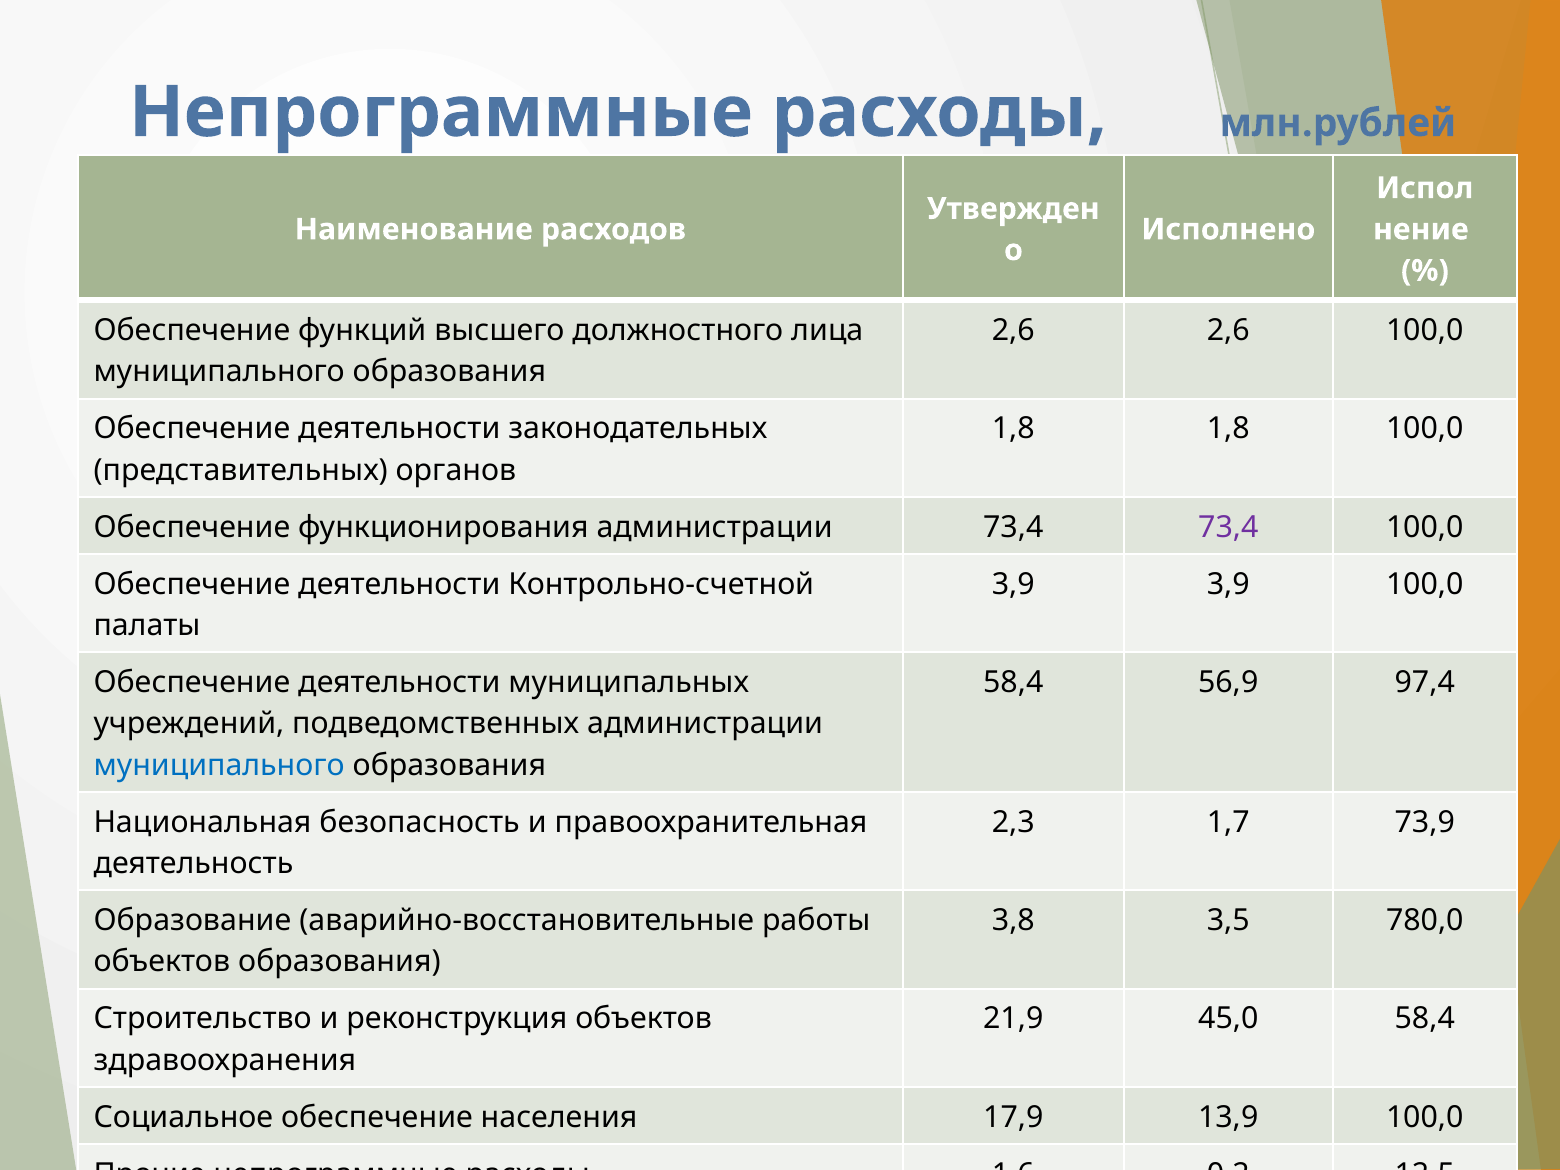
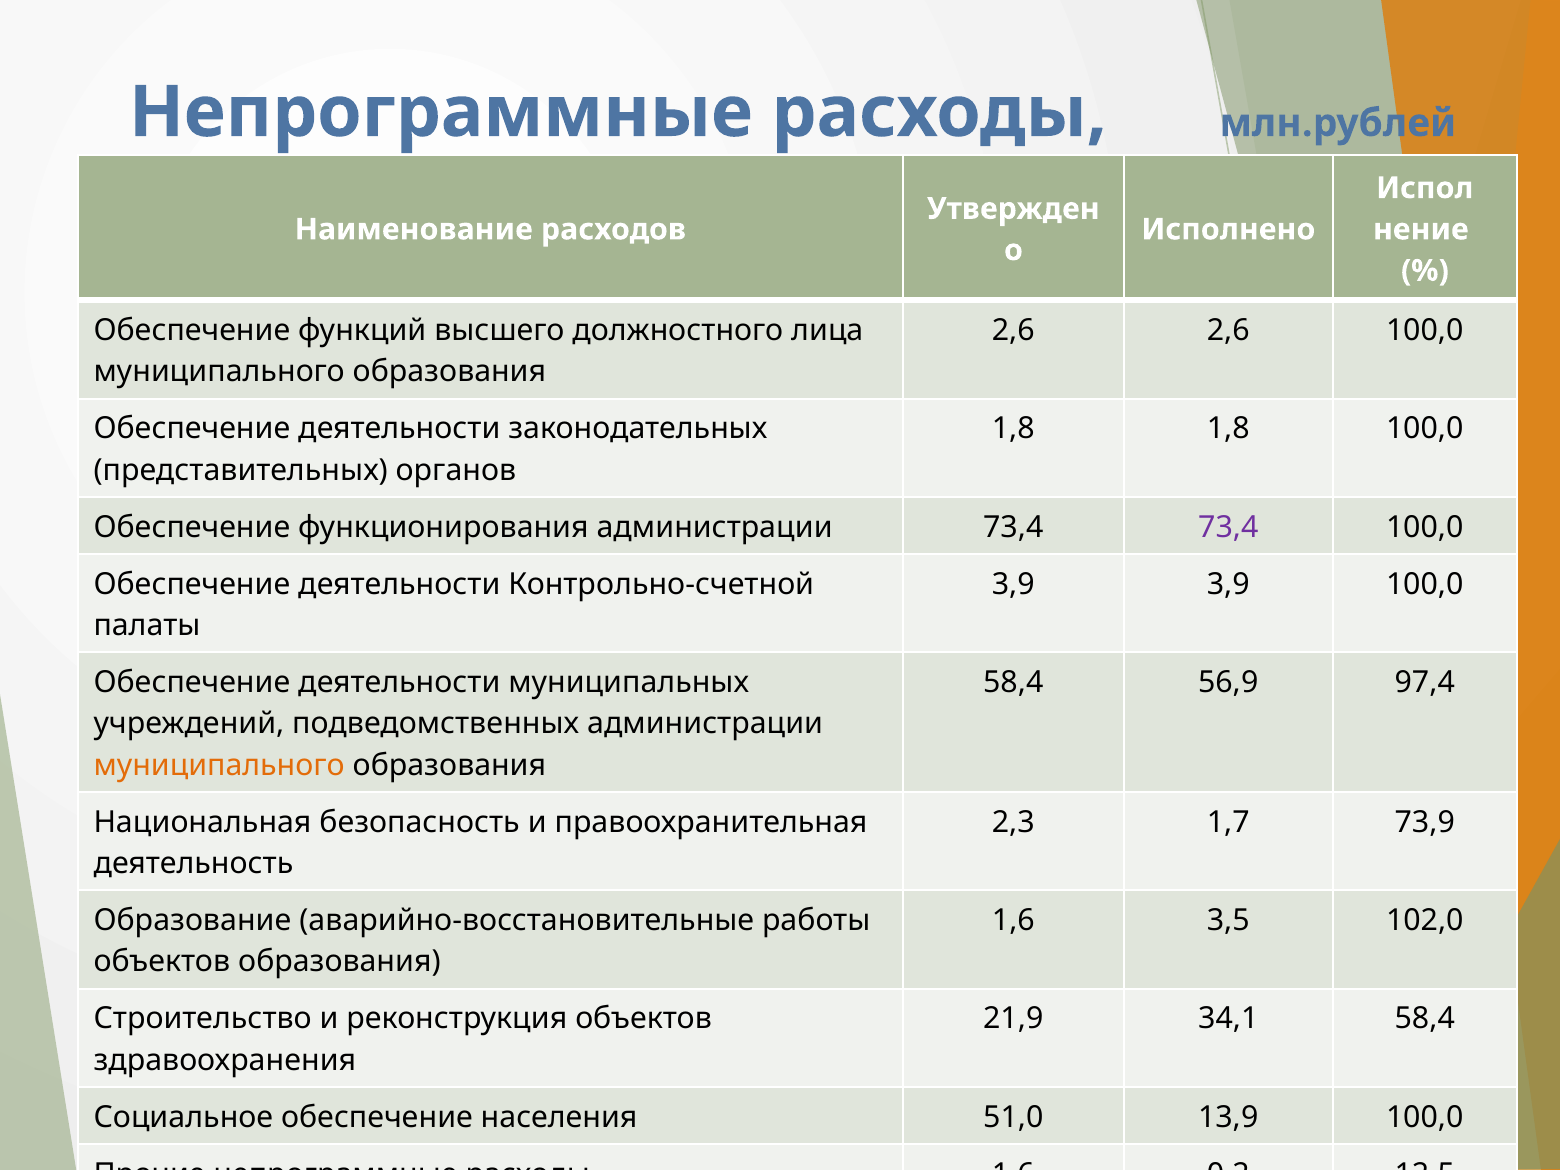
муниципального at (219, 765) colour: blue -> orange
3,8 at (1013, 921): 3,8 -> 1,6
780,0: 780,0 -> 102,0
45,0: 45,0 -> 34,1
17,9: 17,9 -> 51,0
